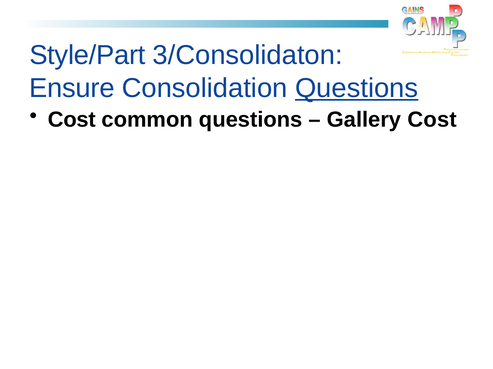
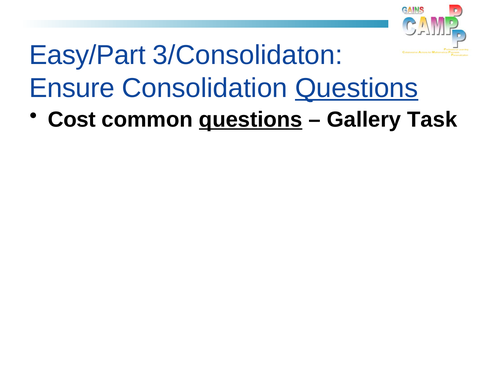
Style/Part: Style/Part -> Easy/Part
questions at (251, 120) underline: none -> present
Gallery Cost: Cost -> Task
